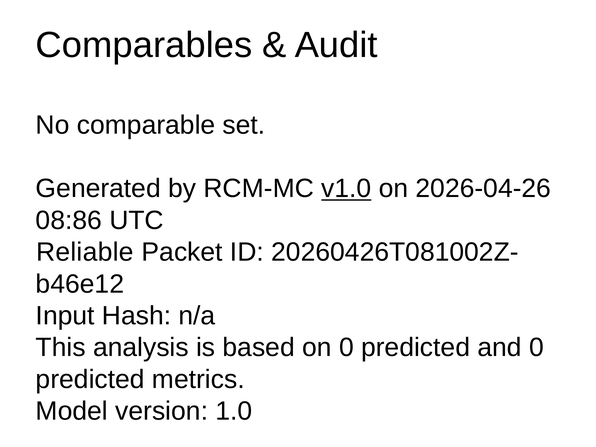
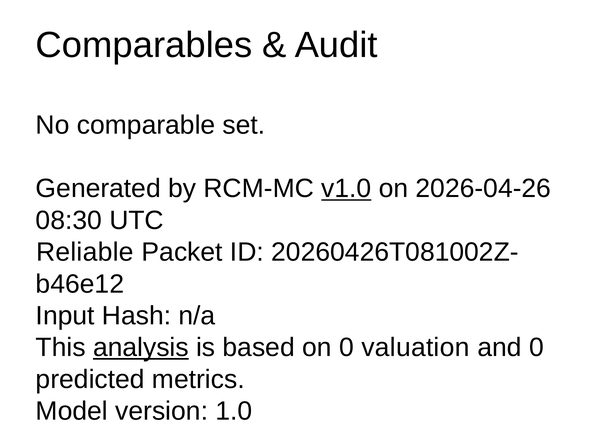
08:86: 08:86 -> 08:30
analysis underline: none -> present
on 0 predicted: predicted -> valuation
